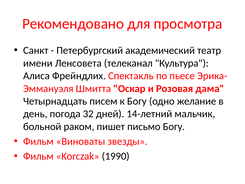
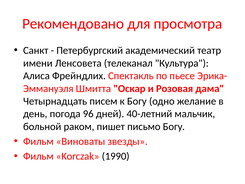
32: 32 -> 96
14-летний: 14-летний -> 40-летний
